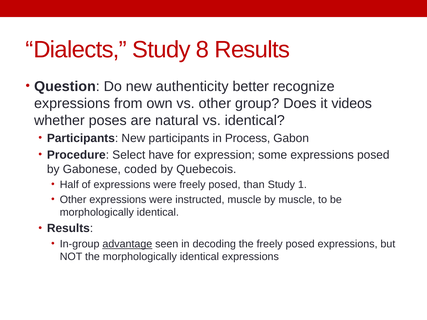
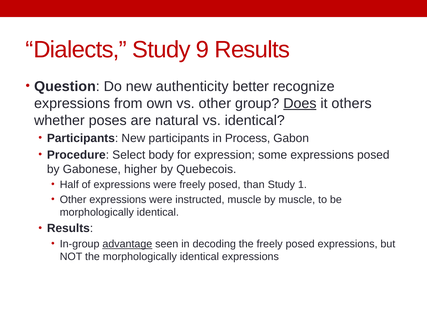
8: 8 -> 9
Does underline: none -> present
videos: videos -> others
have: have -> body
coded: coded -> higher
